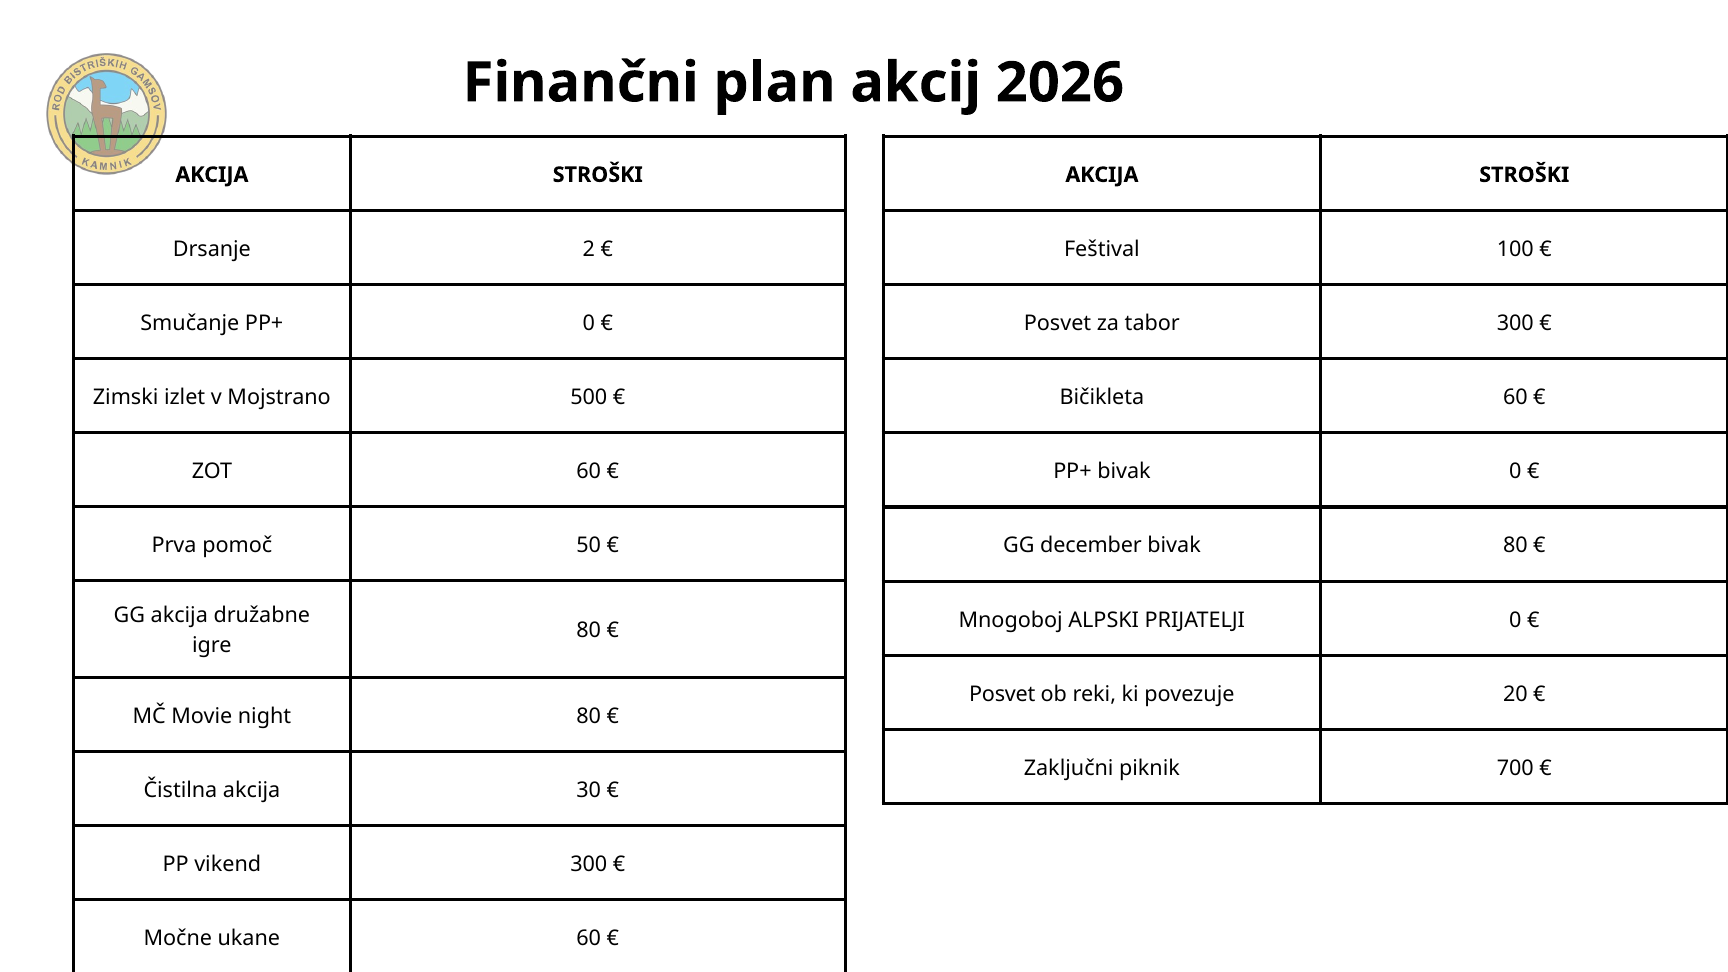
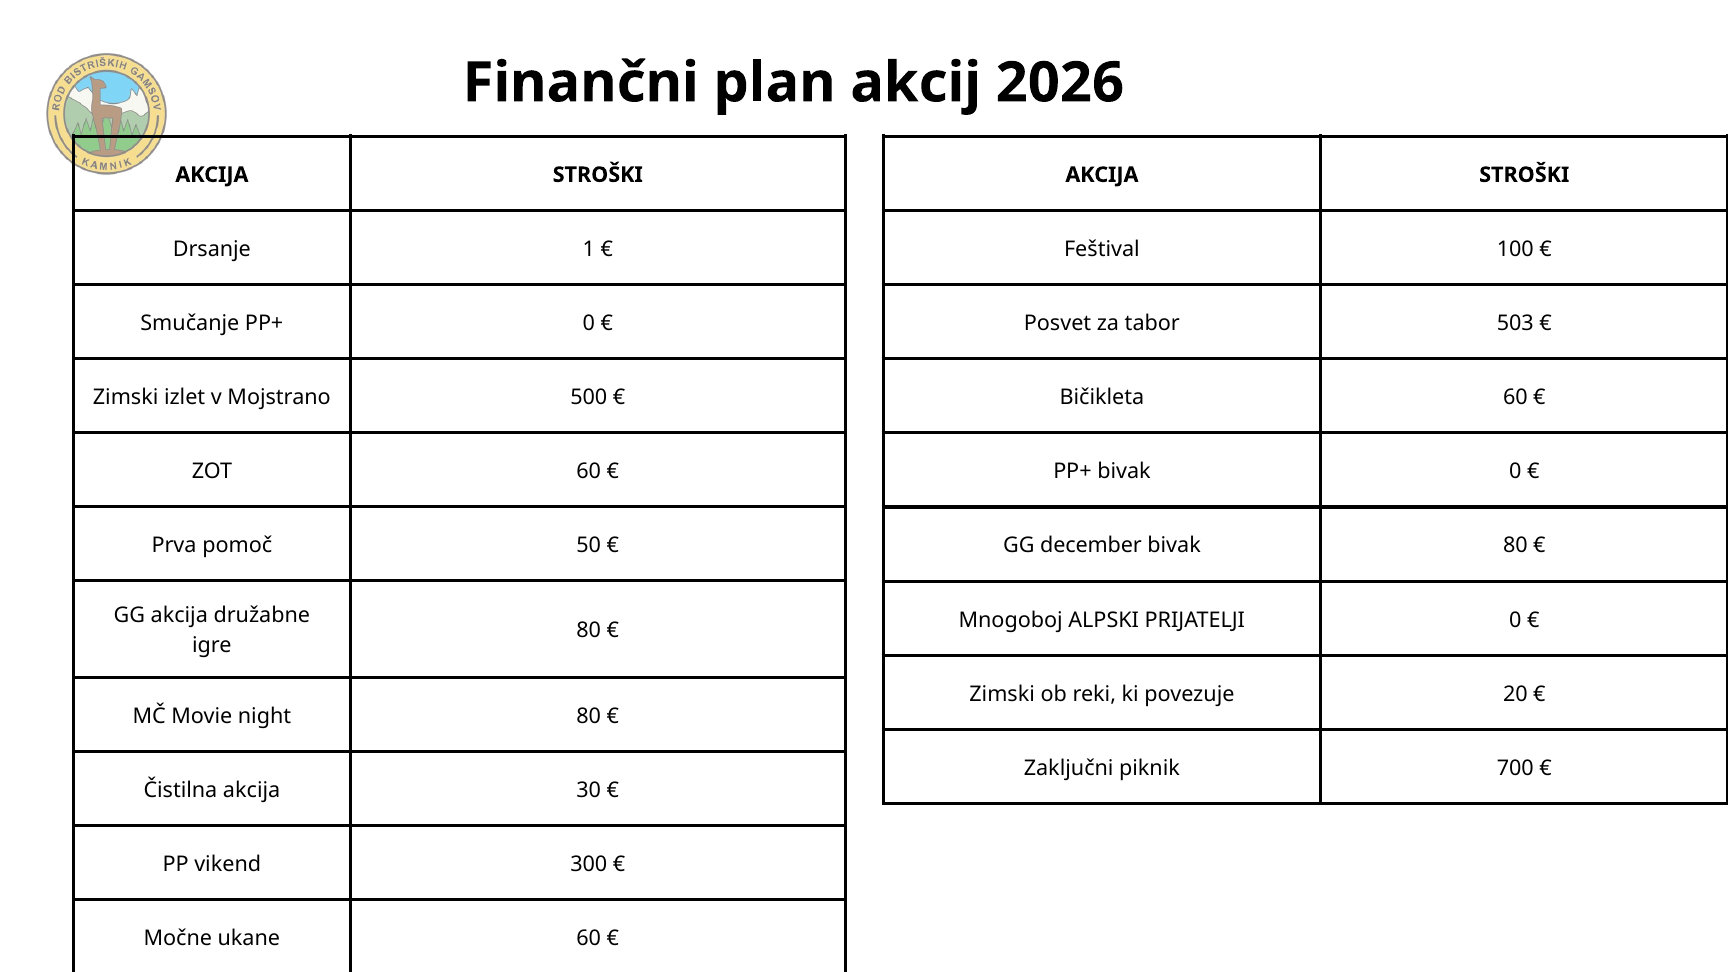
2: 2 -> 1
tabor 300: 300 -> 503
Posvet at (1002, 694): Posvet -> Zimski
